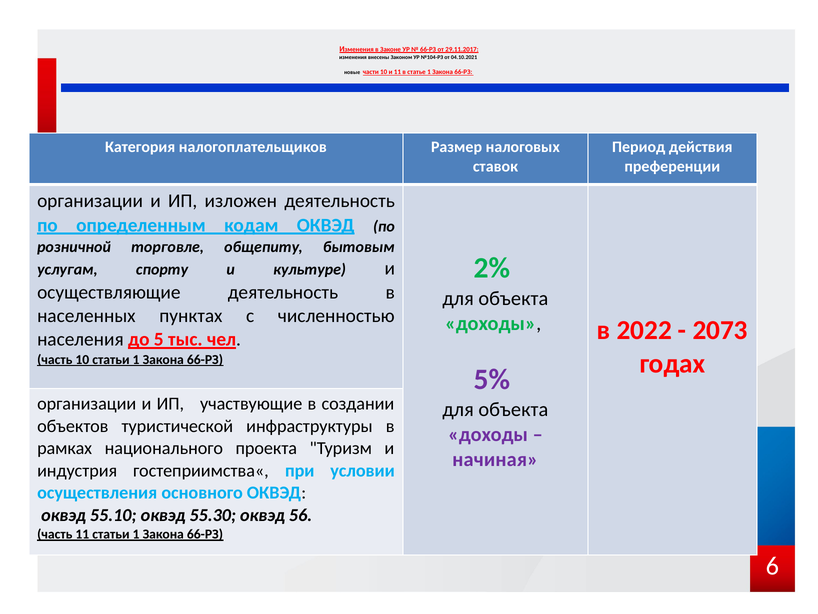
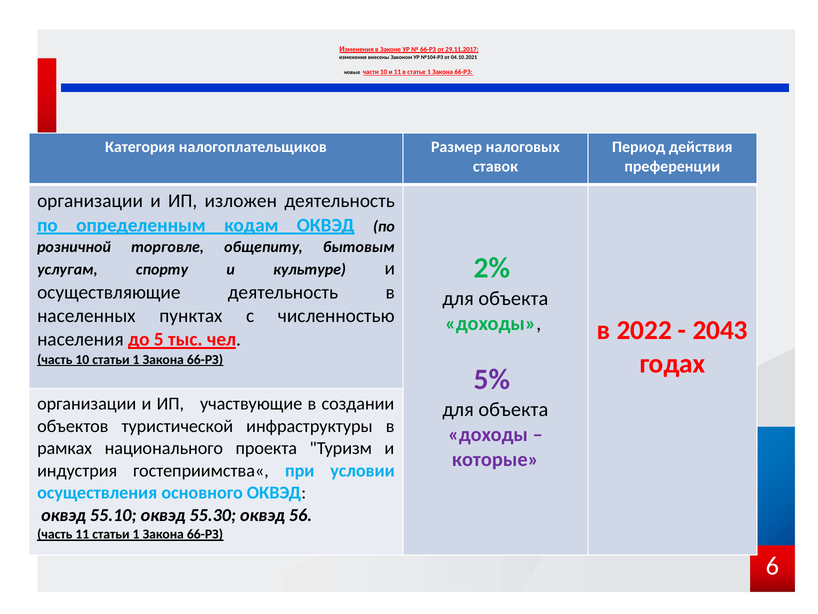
2073: 2073 -> 2043
начиная: начиная -> которые
